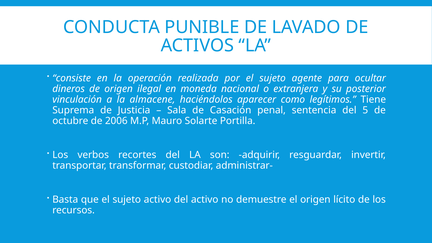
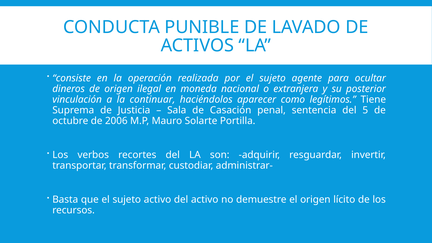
almacene: almacene -> continuar
